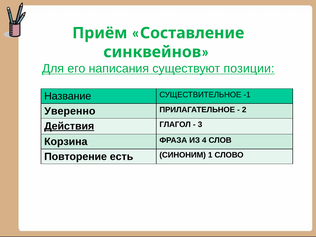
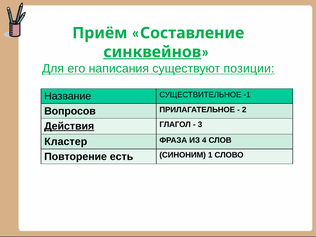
синквейнов underline: none -> present
Уверенно: Уверенно -> Вопросов
Корзина: Корзина -> Кластер
